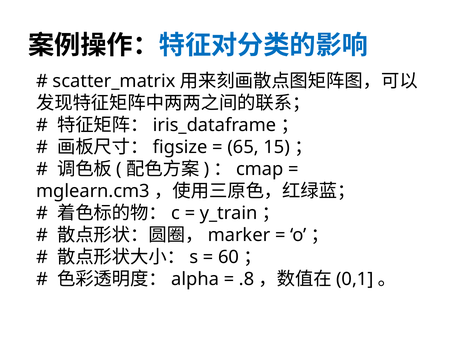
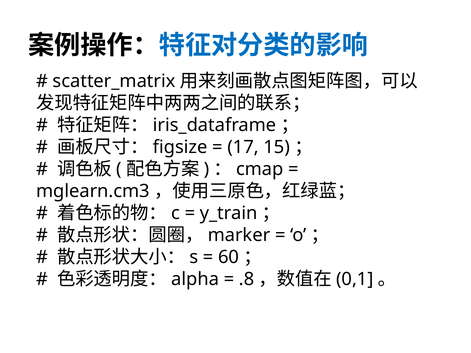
65: 65 -> 17
